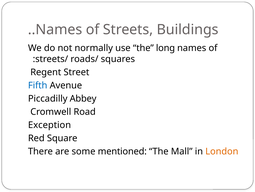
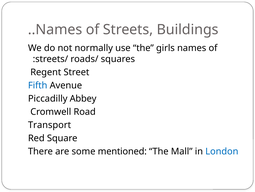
long: long -> girls
Exception: Exception -> Transport
London colour: orange -> blue
